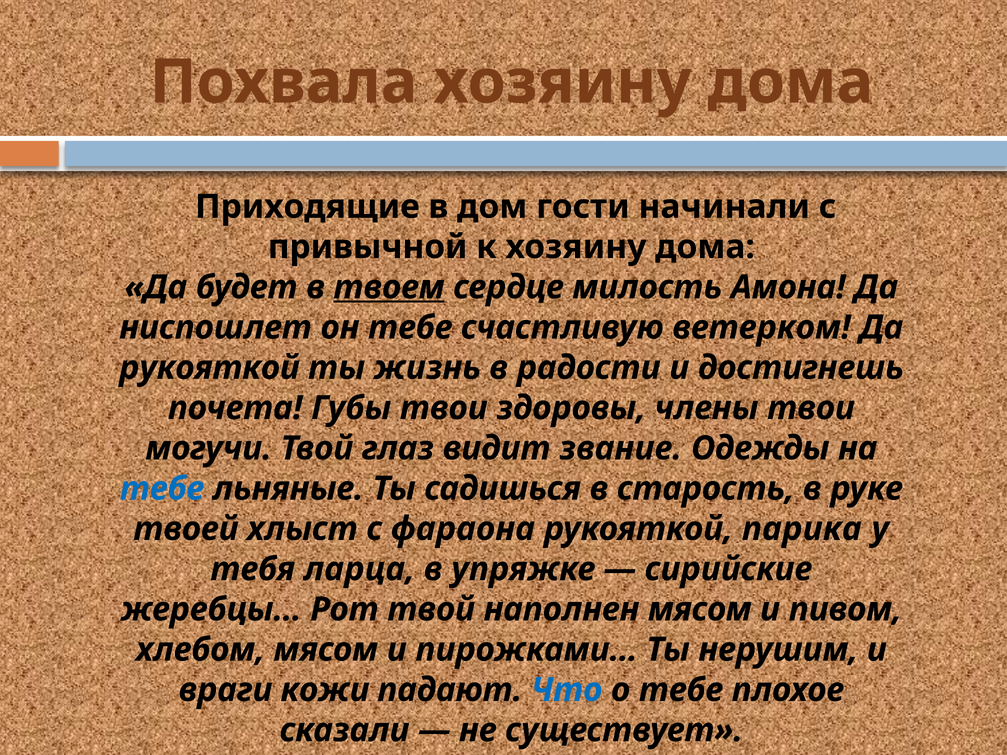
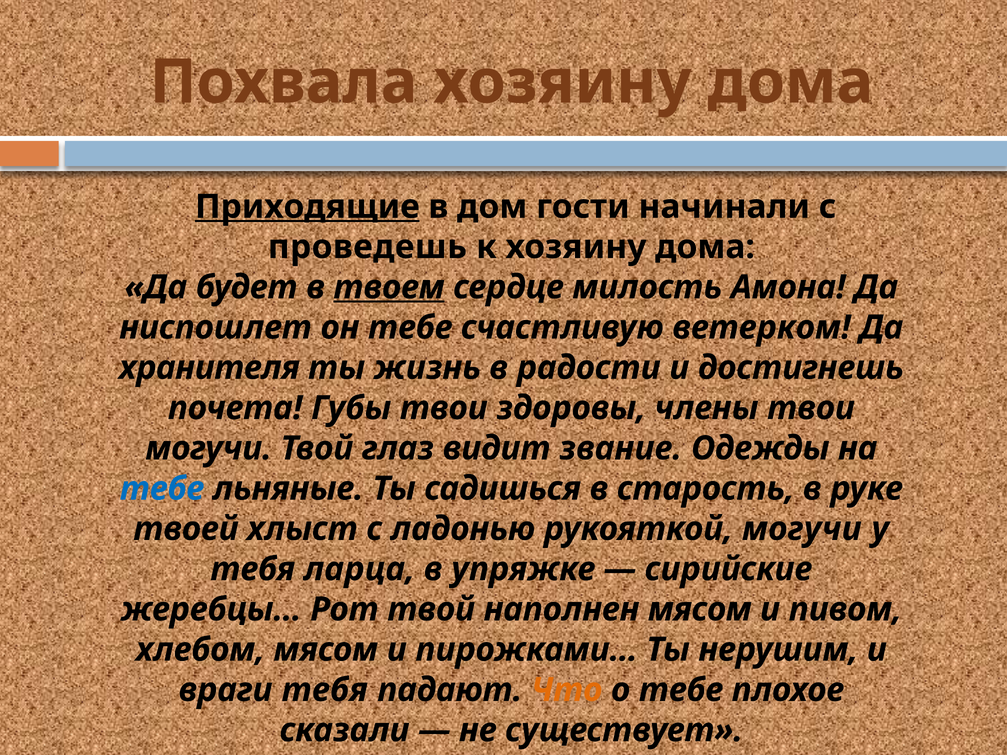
Приходящие underline: none -> present
привычной: привычной -> проведешь
рукояткой at (209, 368): рукояткой -> хранителя
фараона: фараона -> ладонью
рукояткой парика: парика -> могучи
враги кожи: кожи -> тебя
Что colour: blue -> orange
